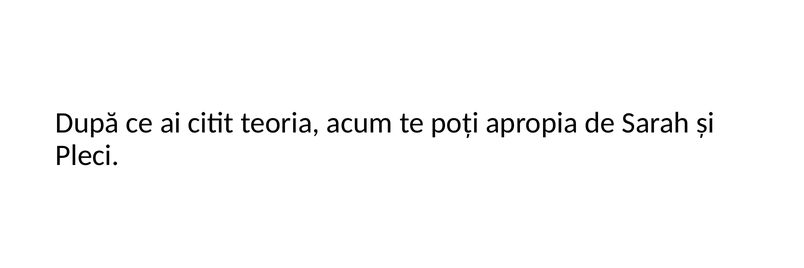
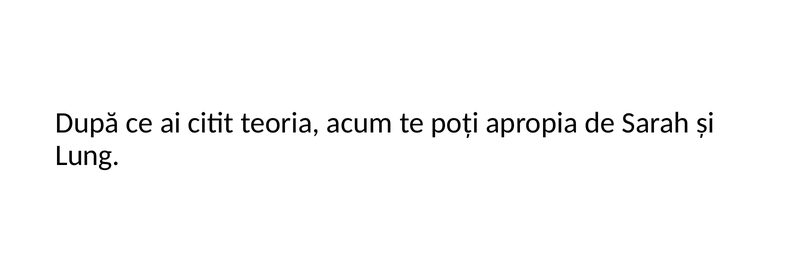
Pleci: Pleci -> Lung
